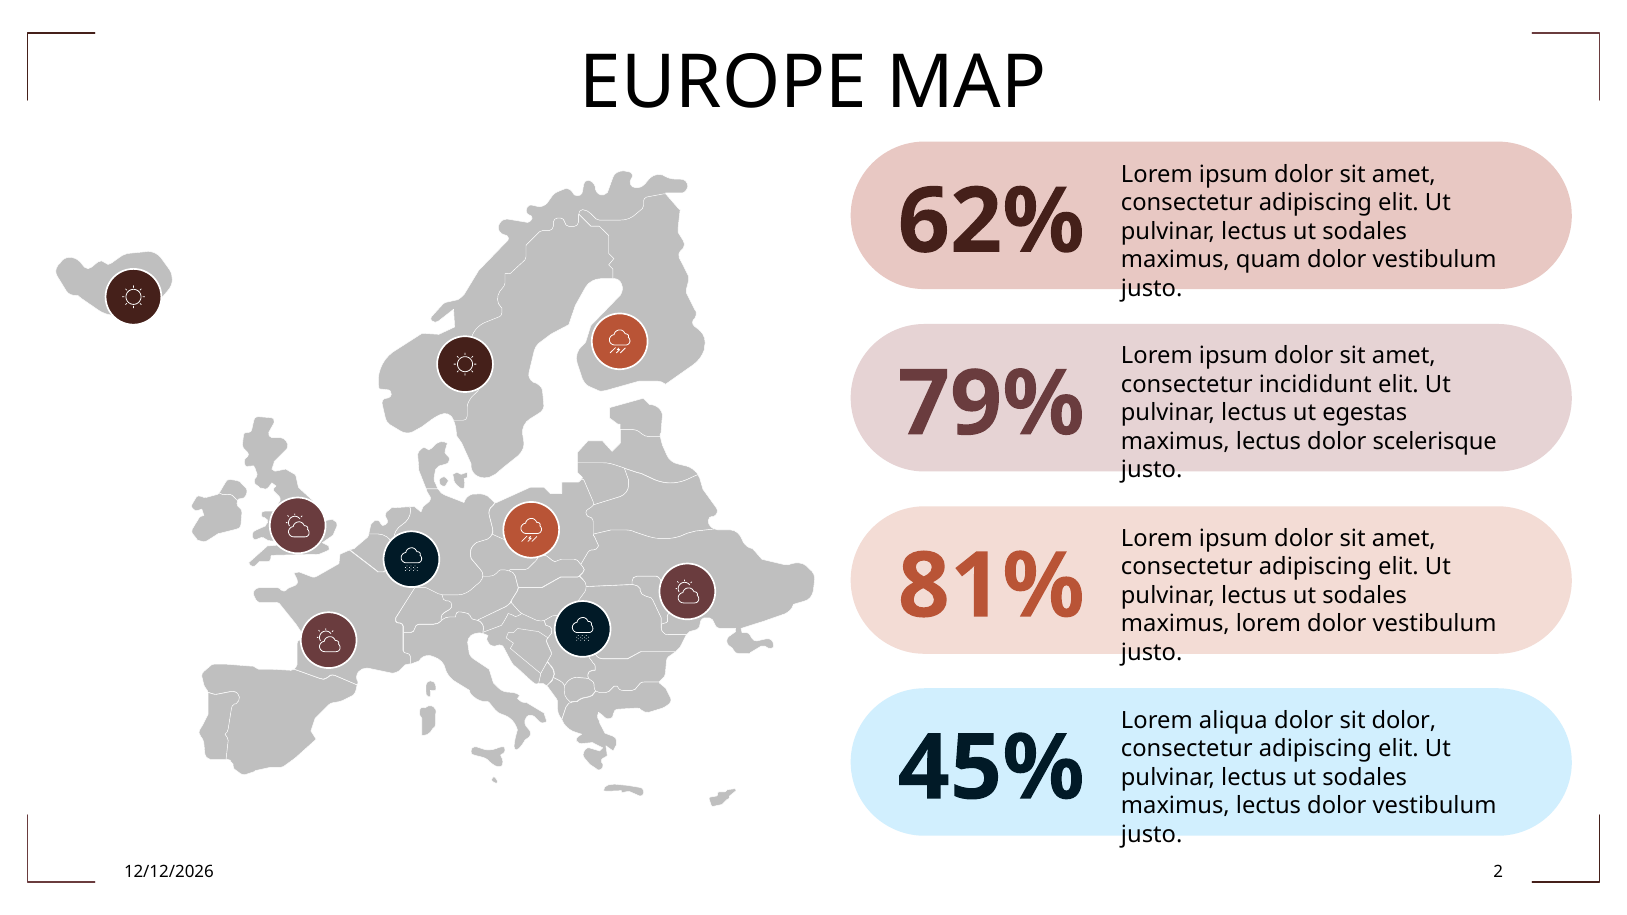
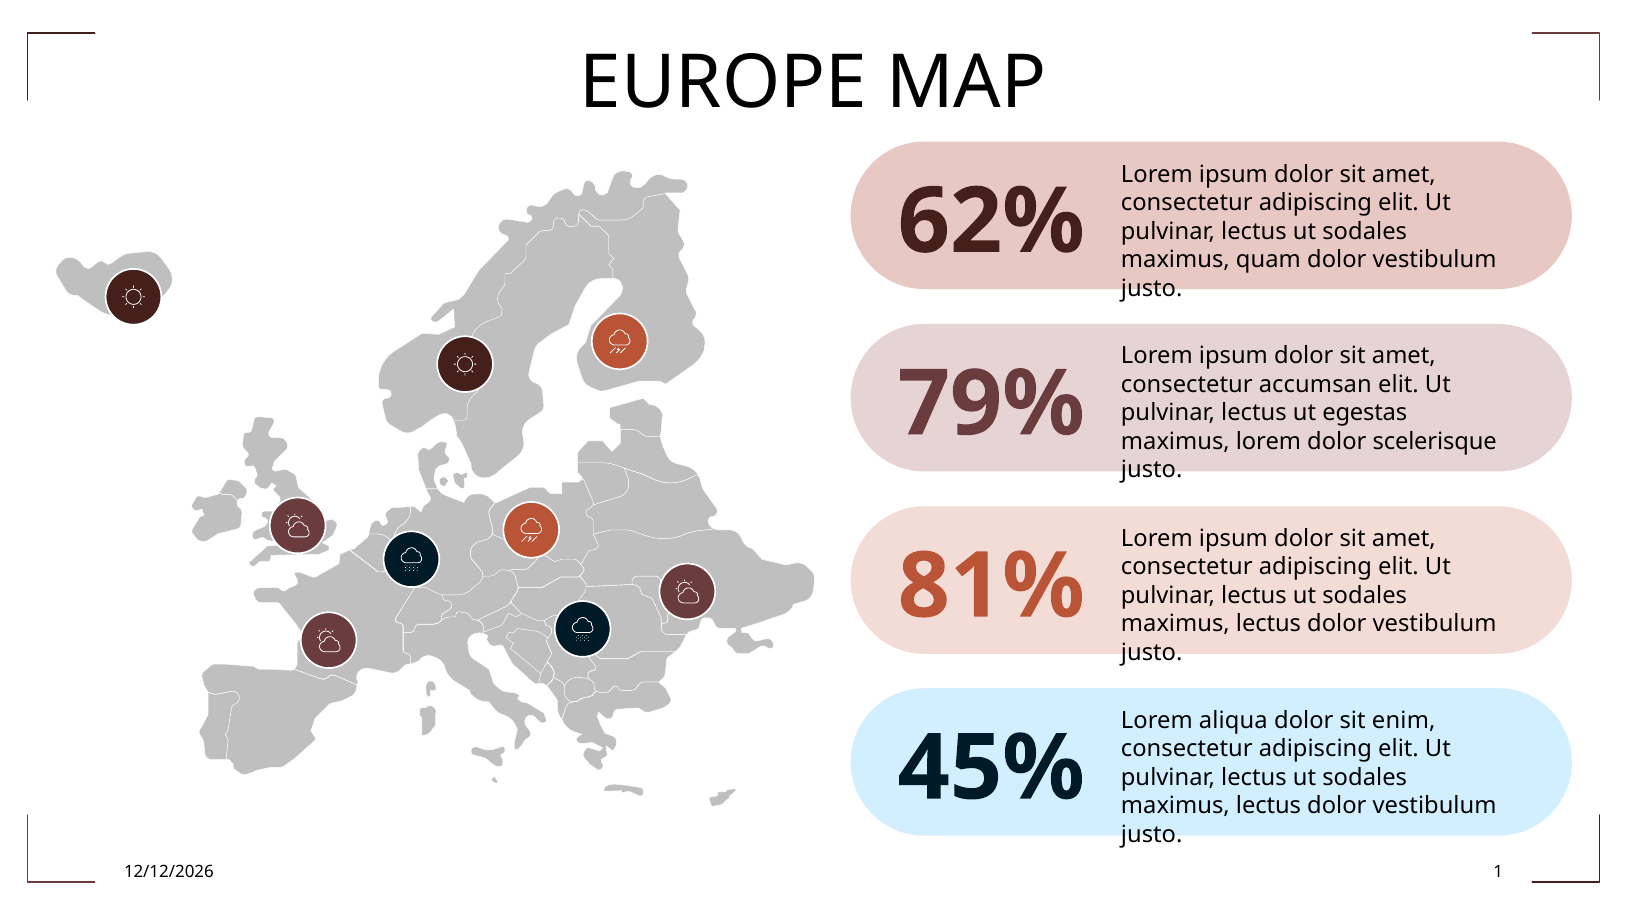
incididunt: incididunt -> accumsan
lectus at (1268, 442): lectus -> lorem
lorem at (1269, 624): lorem -> lectus
sit dolor: dolor -> enim
2: 2 -> 1
